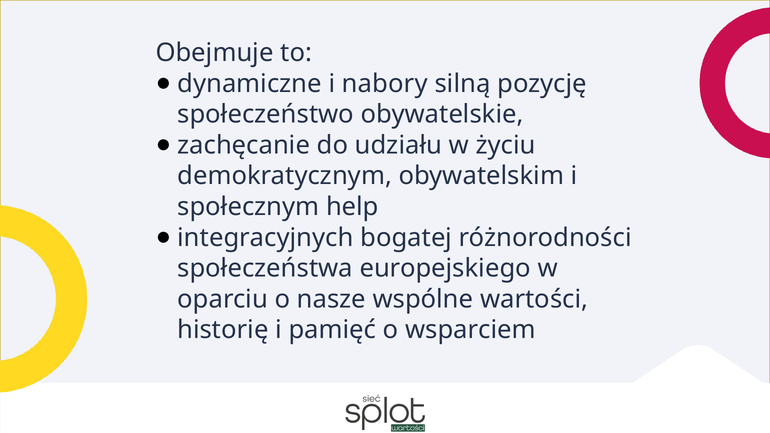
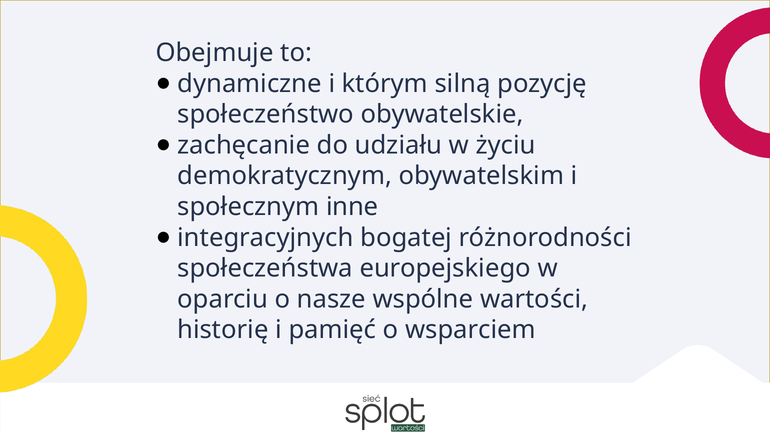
nabory: nabory -> którym
help: help -> inne
